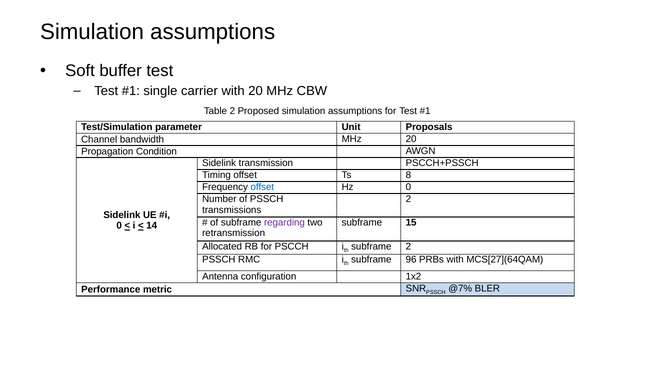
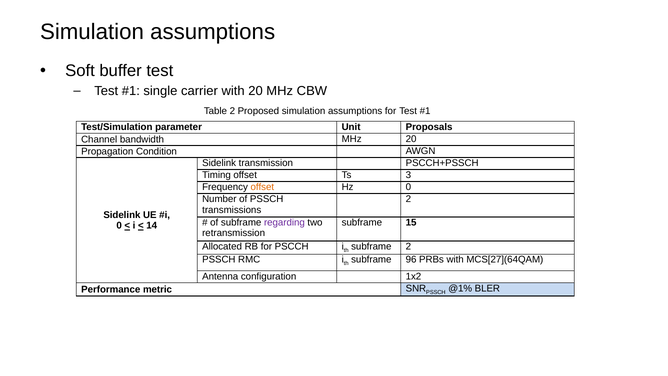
8: 8 -> 3
offset at (262, 187) colour: blue -> orange
@7%: @7% -> @1%
